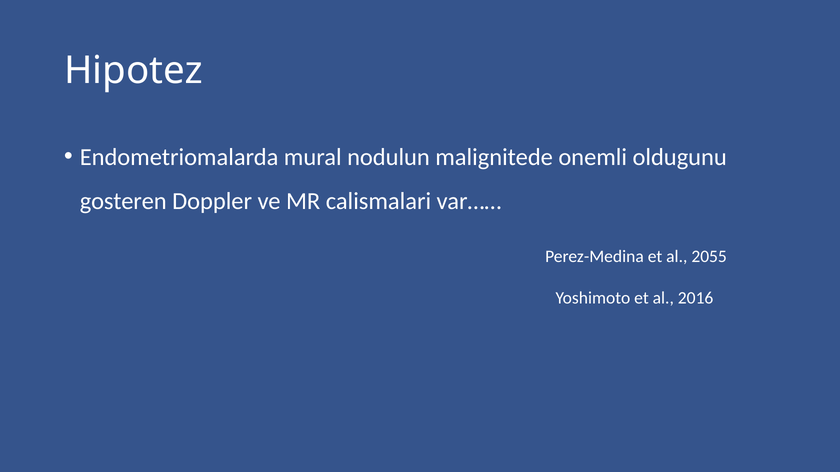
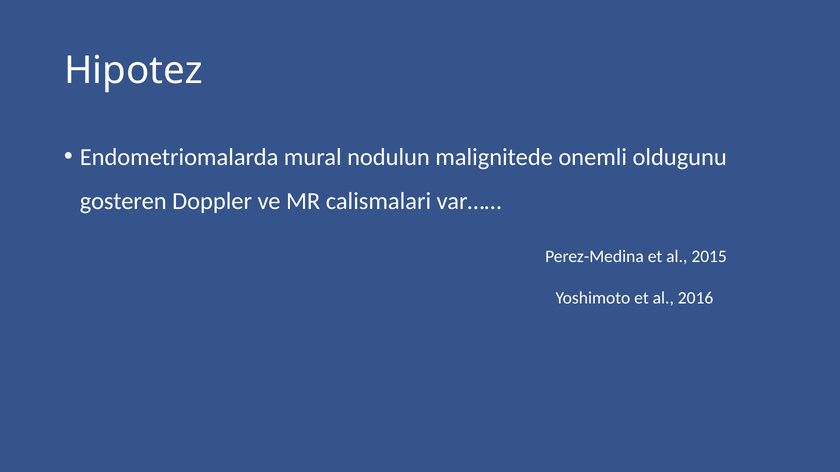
2055: 2055 -> 2015
